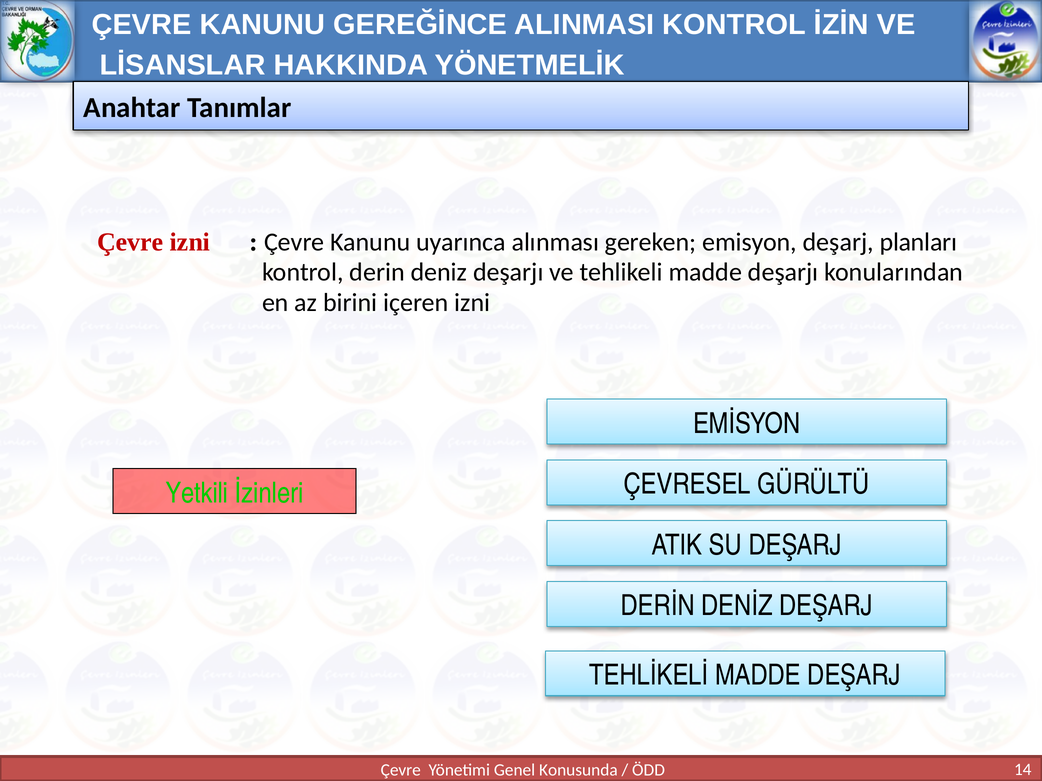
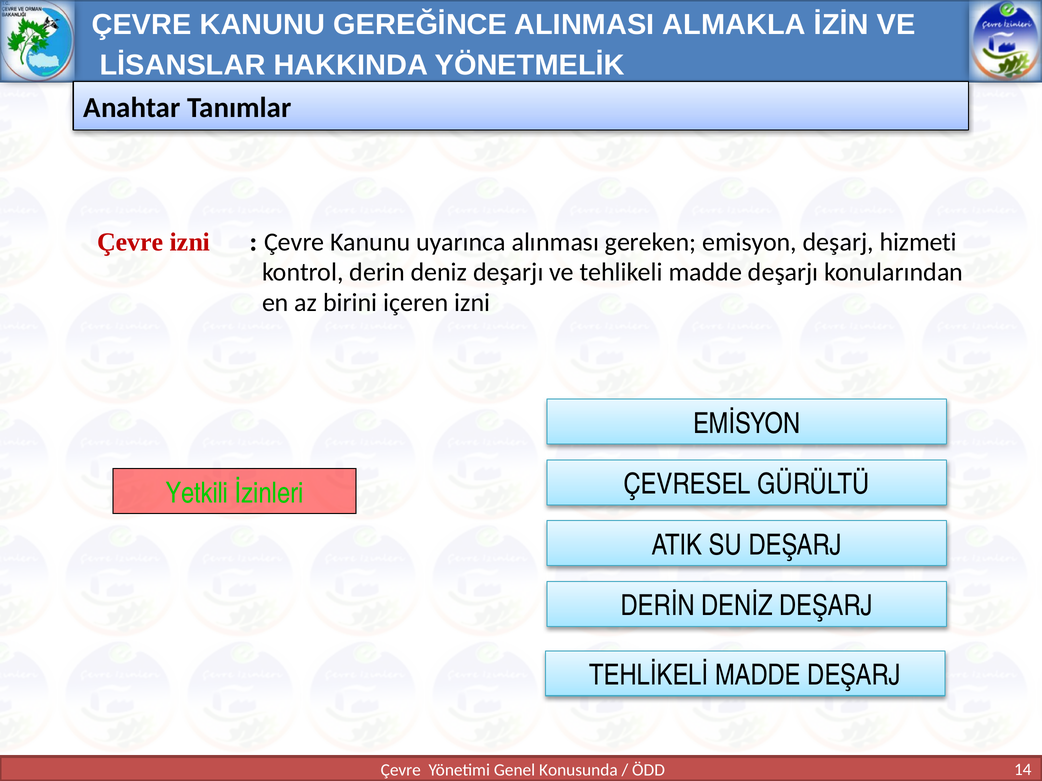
ALINMASI KONTROL: KONTROL -> ALMAKLA
planları: planları -> hizmeti
